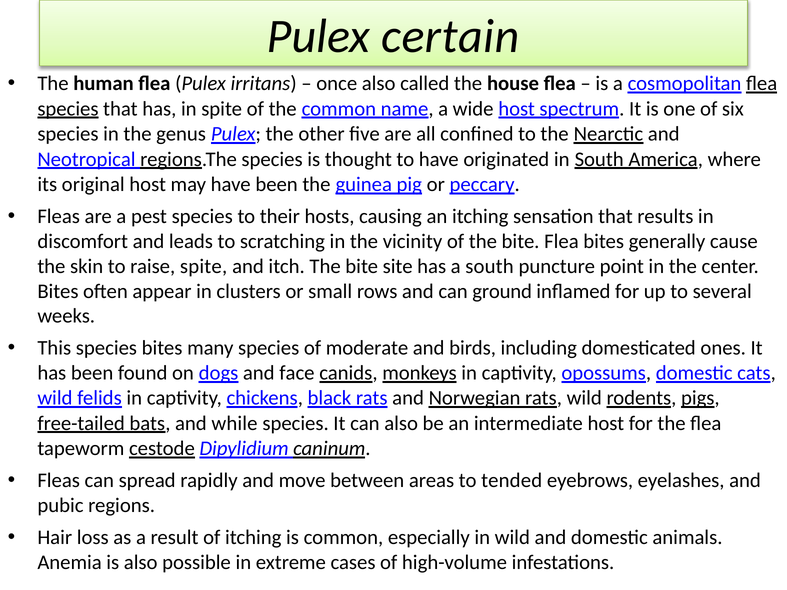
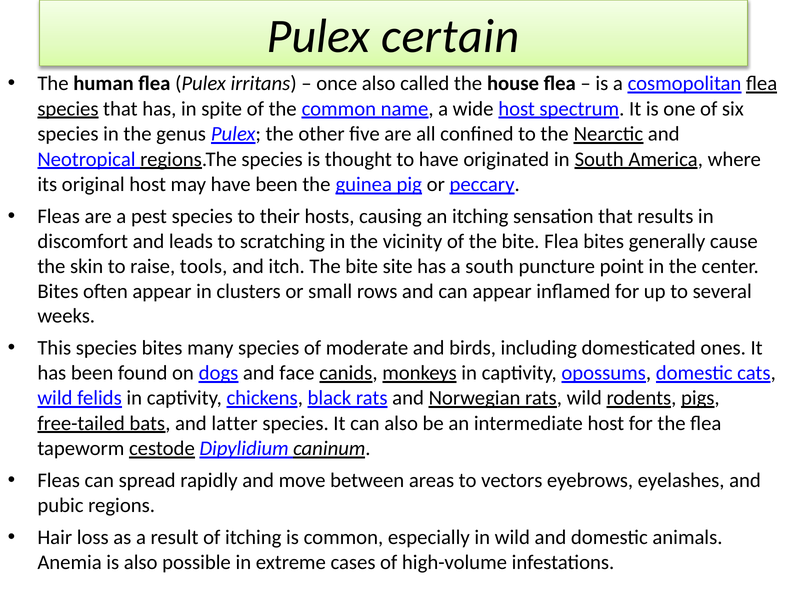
raise spite: spite -> tools
can ground: ground -> appear
while: while -> latter
tended: tended -> vectors
